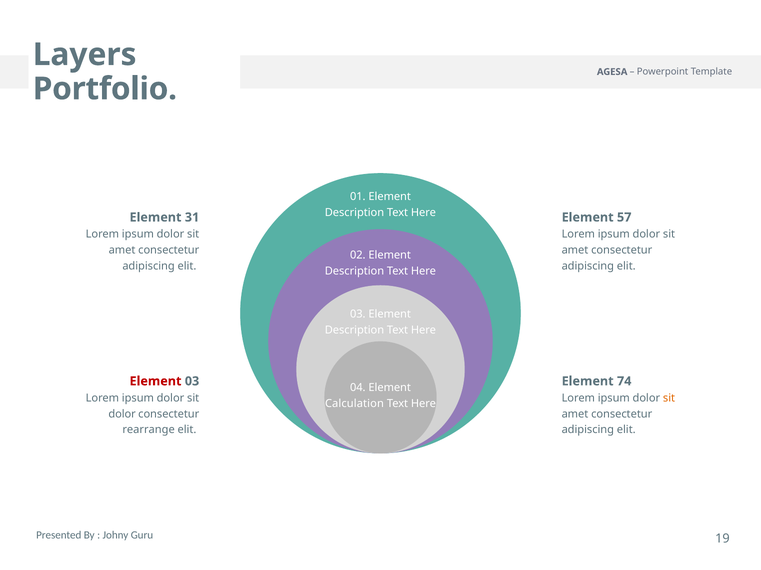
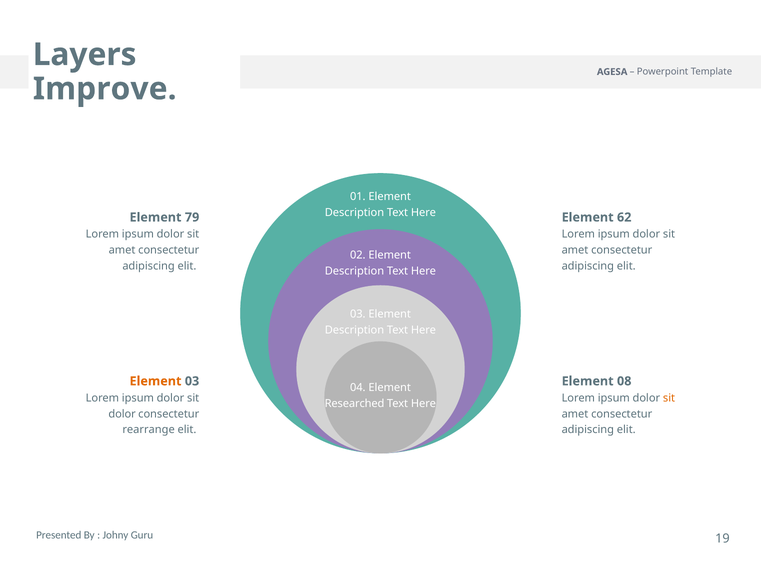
Portfolio: Portfolio -> Improve
31: 31 -> 79
57: 57 -> 62
Element at (155, 382) colour: red -> orange
74: 74 -> 08
Calculation: Calculation -> Researched
